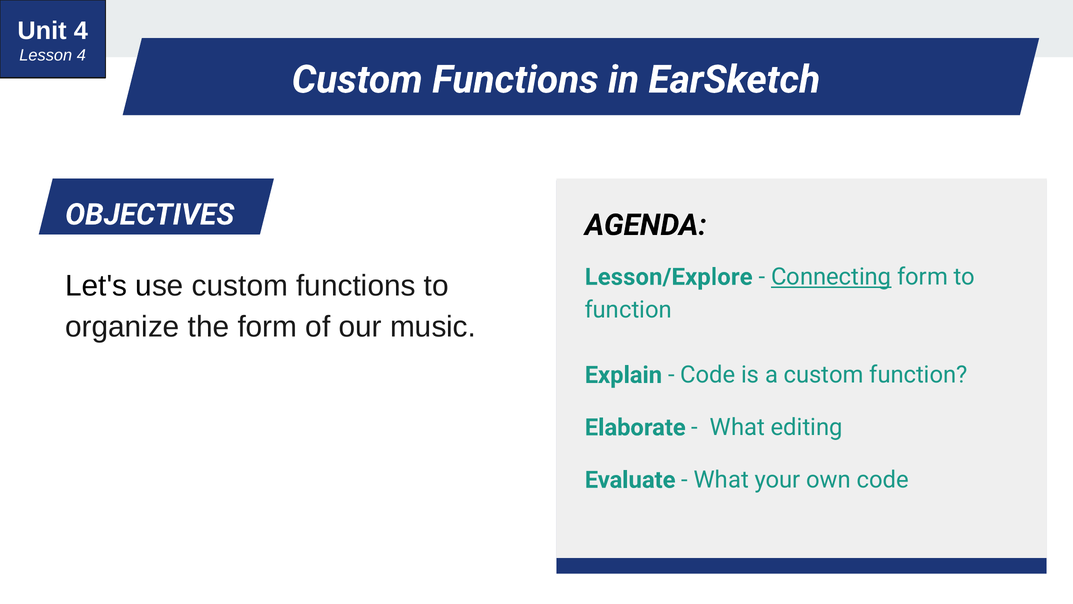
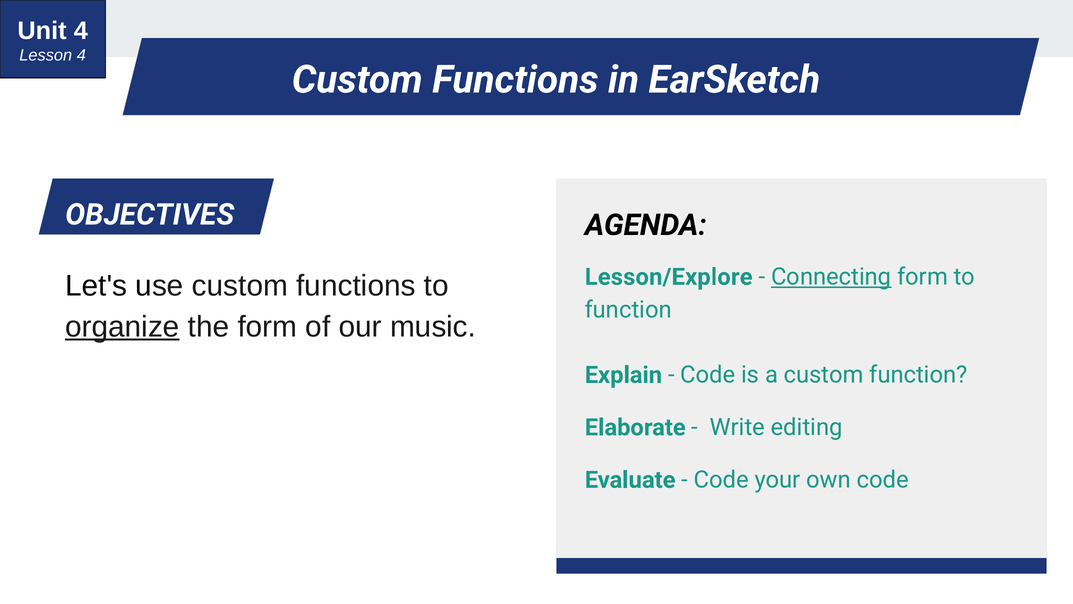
organize underline: none -> present
What at (737, 427): What -> Write
What at (721, 480): What -> Code
